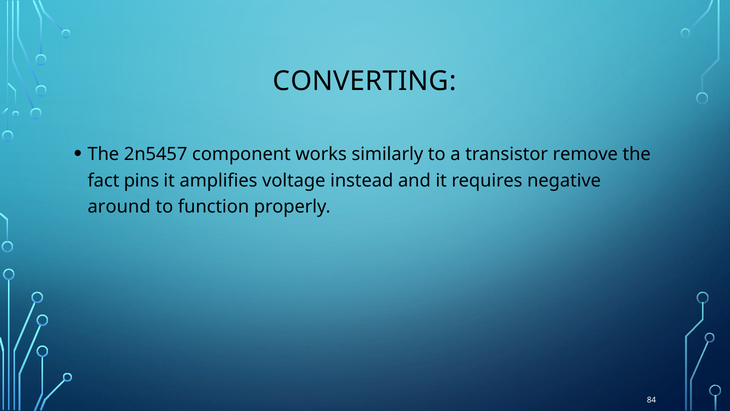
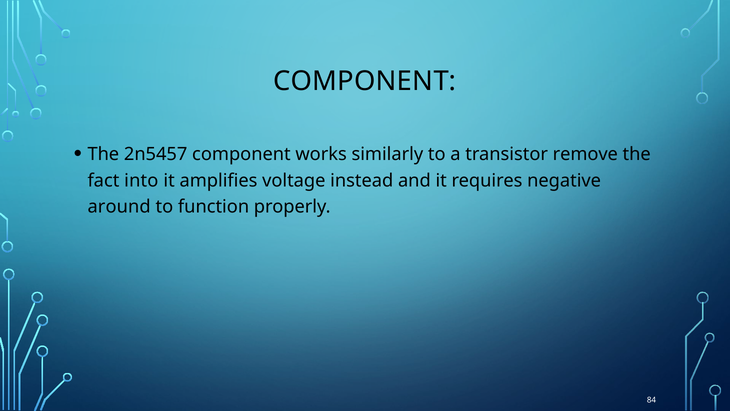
CONVERTING at (365, 81): CONVERTING -> COMPONENT
pins: pins -> into
